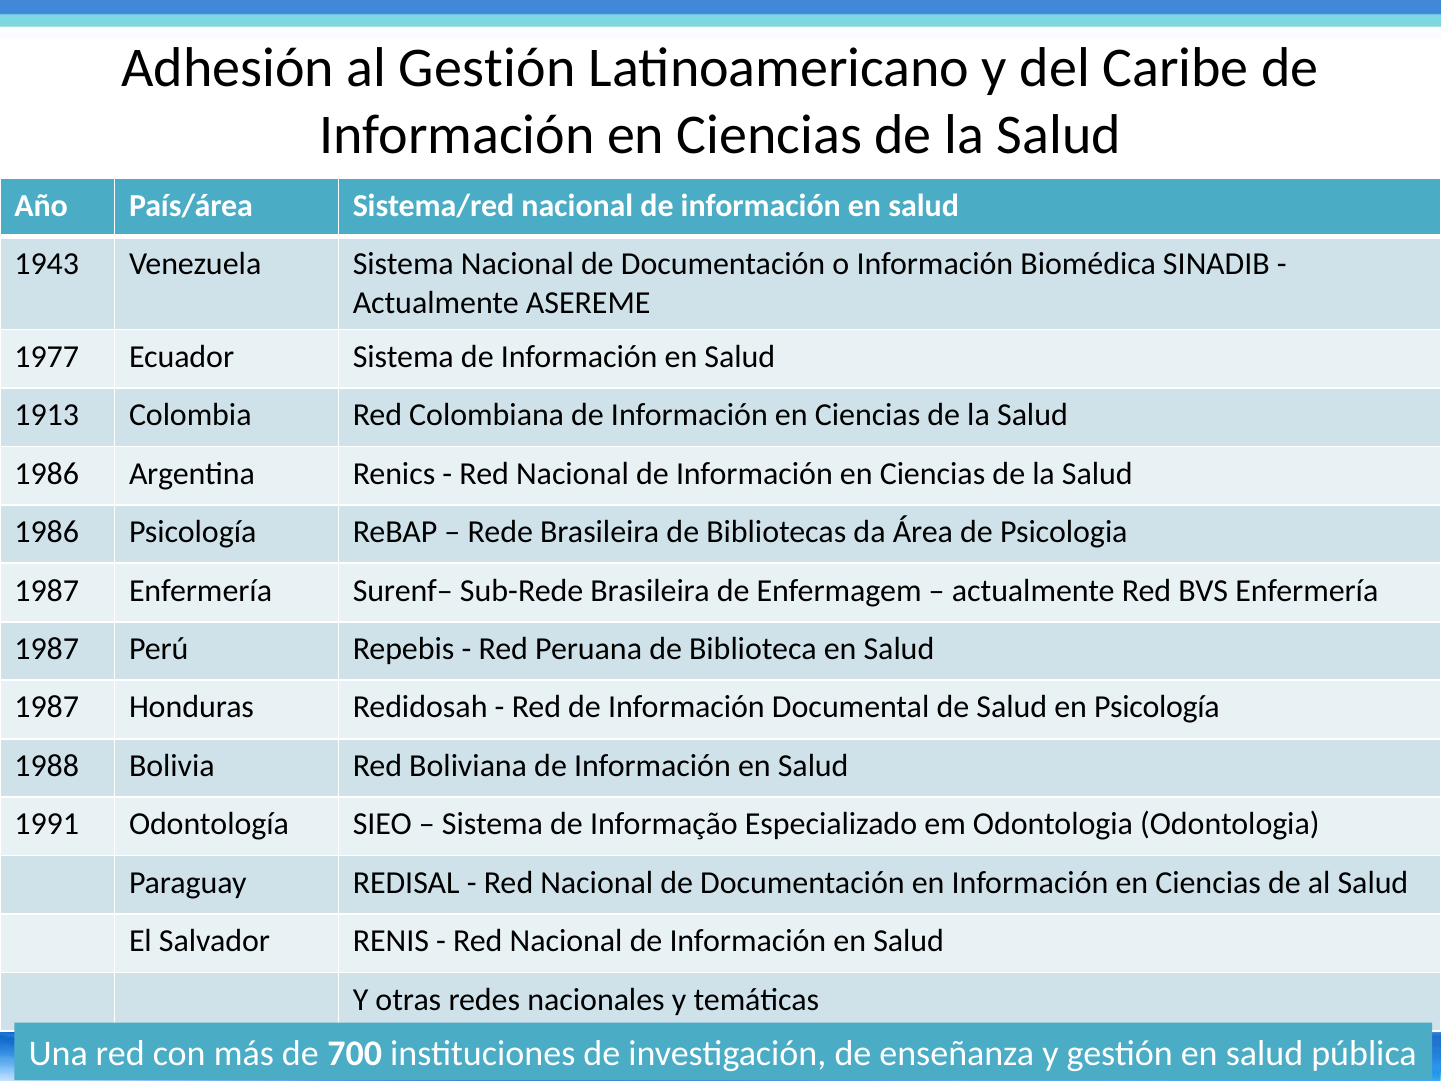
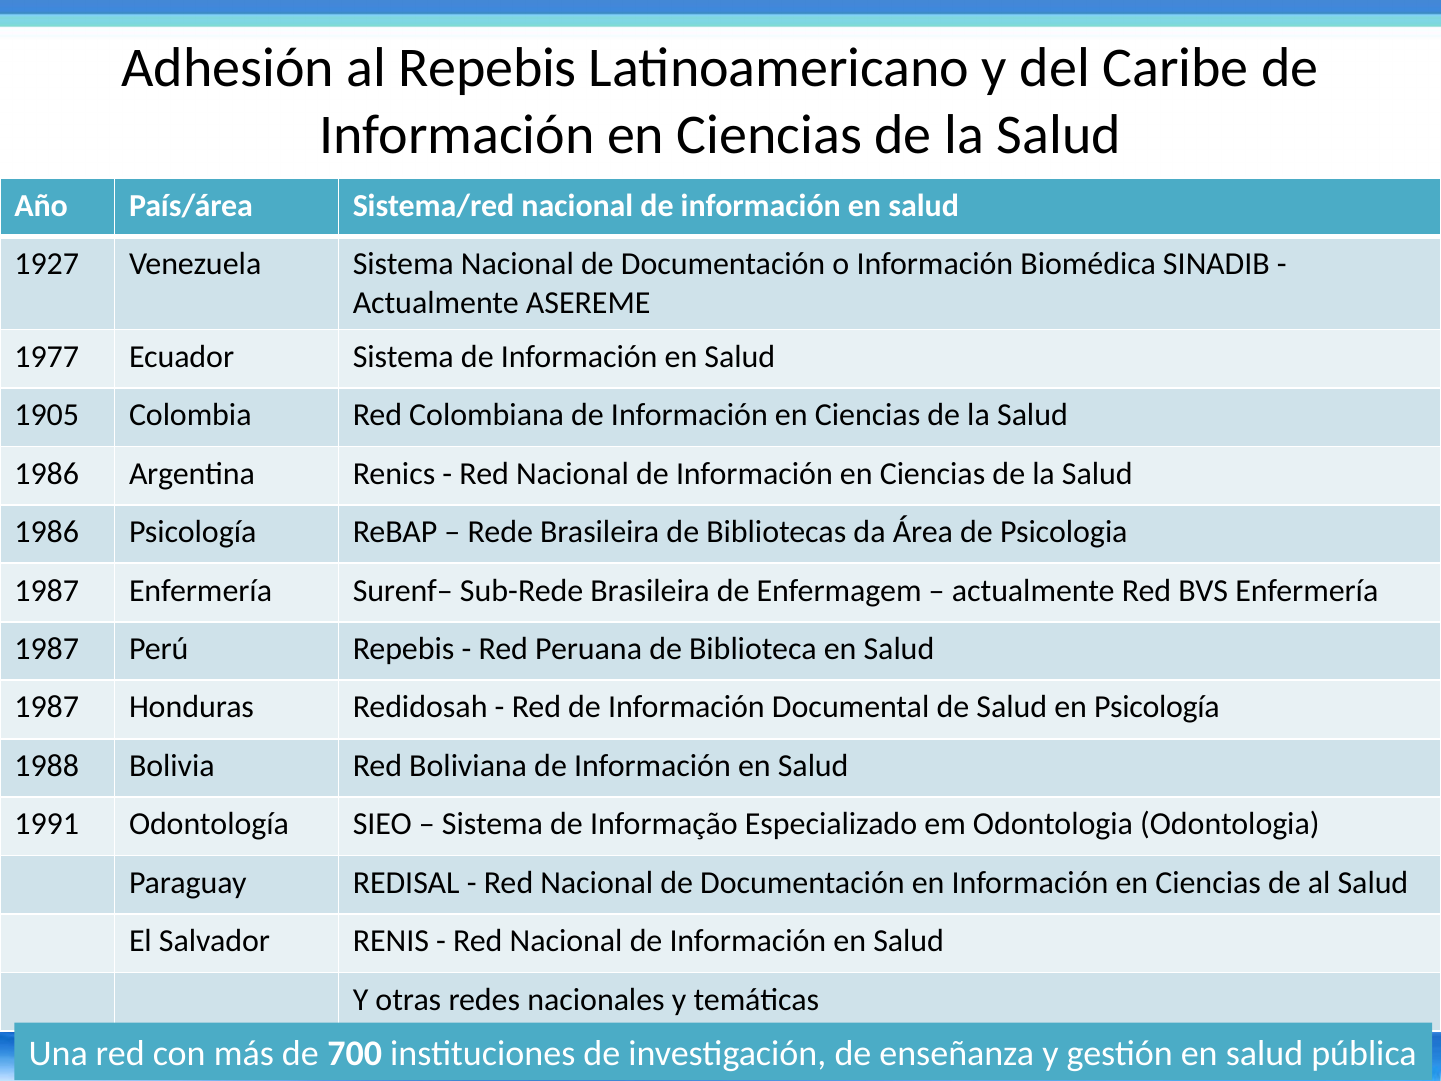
al Gestión: Gestión -> Repebis
1943: 1943 -> 1927
1913: 1913 -> 1905
